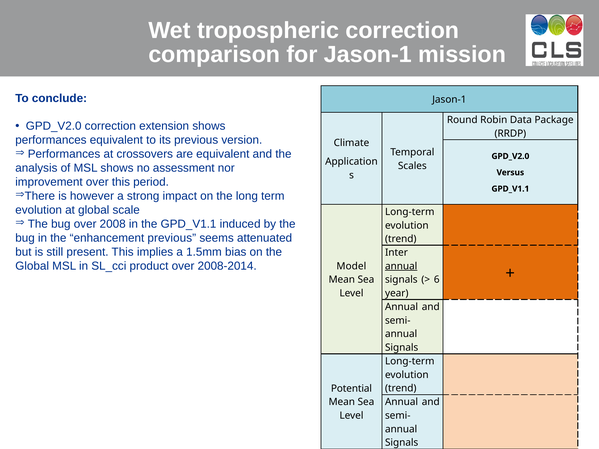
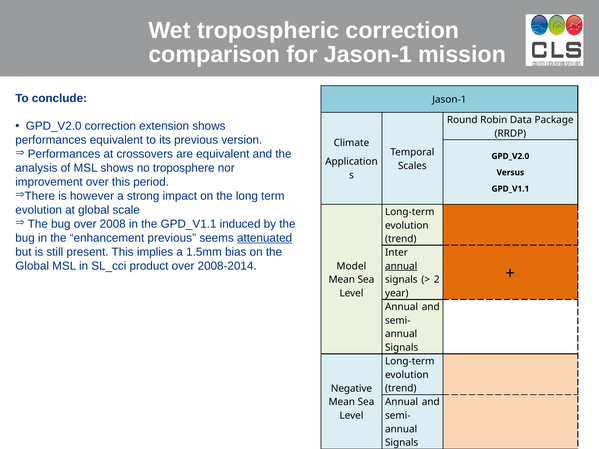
assessment: assessment -> troposphere
attenuated underline: none -> present
6 at (437, 280): 6 -> 2
Potential: Potential -> Negative
